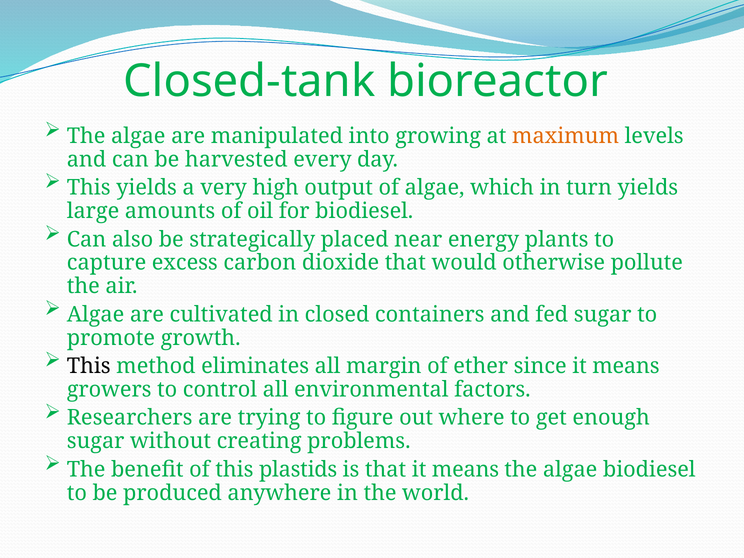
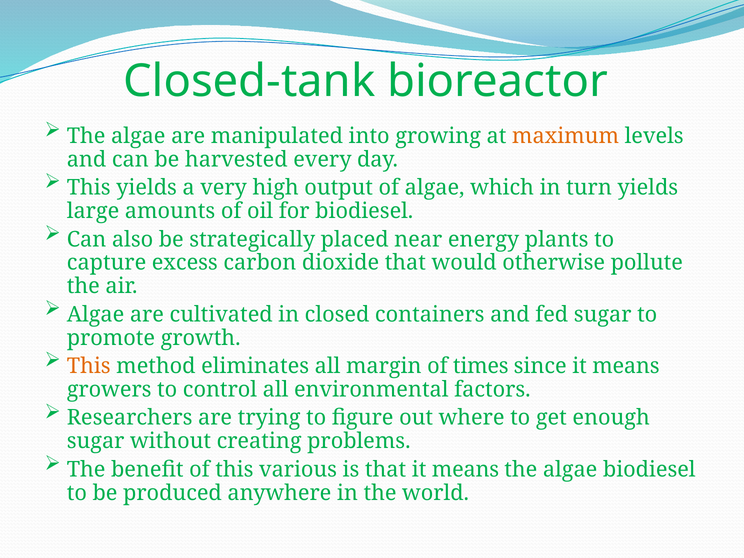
This at (89, 366) colour: black -> orange
ether: ether -> times
plastids: plastids -> various
